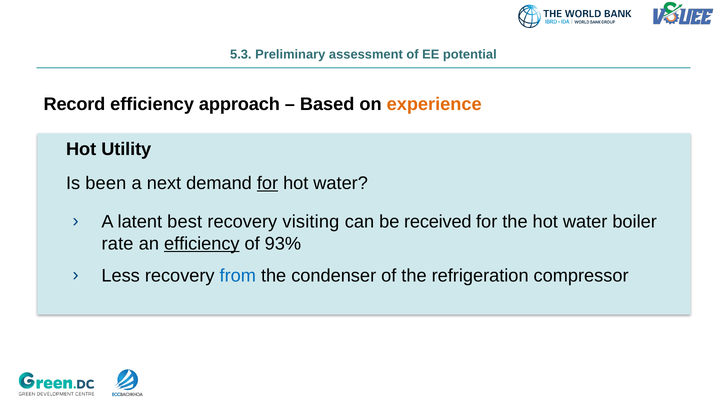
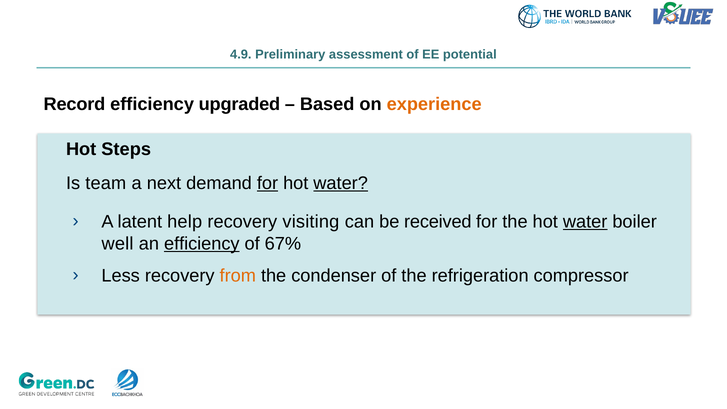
5.3: 5.3 -> 4.9
approach: approach -> upgraded
Utility: Utility -> Steps
been: been -> team
water at (341, 183) underline: none -> present
best: best -> help
water at (585, 222) underline: none -> present
rate: rate -> well
93%: 93% -> 67%
from colour: blue -> orange
